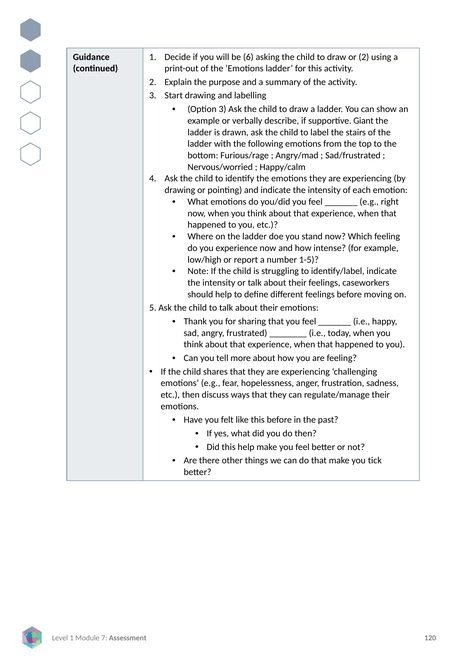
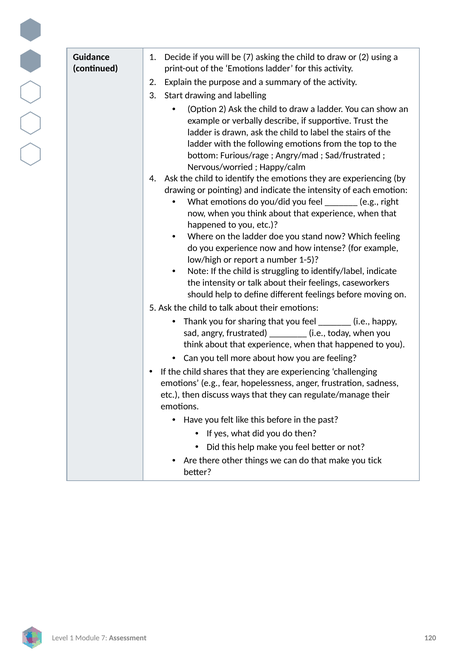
be 6: 6 -> 7
Option 3: 3 -> 2
Giant: Giant -> Trust
